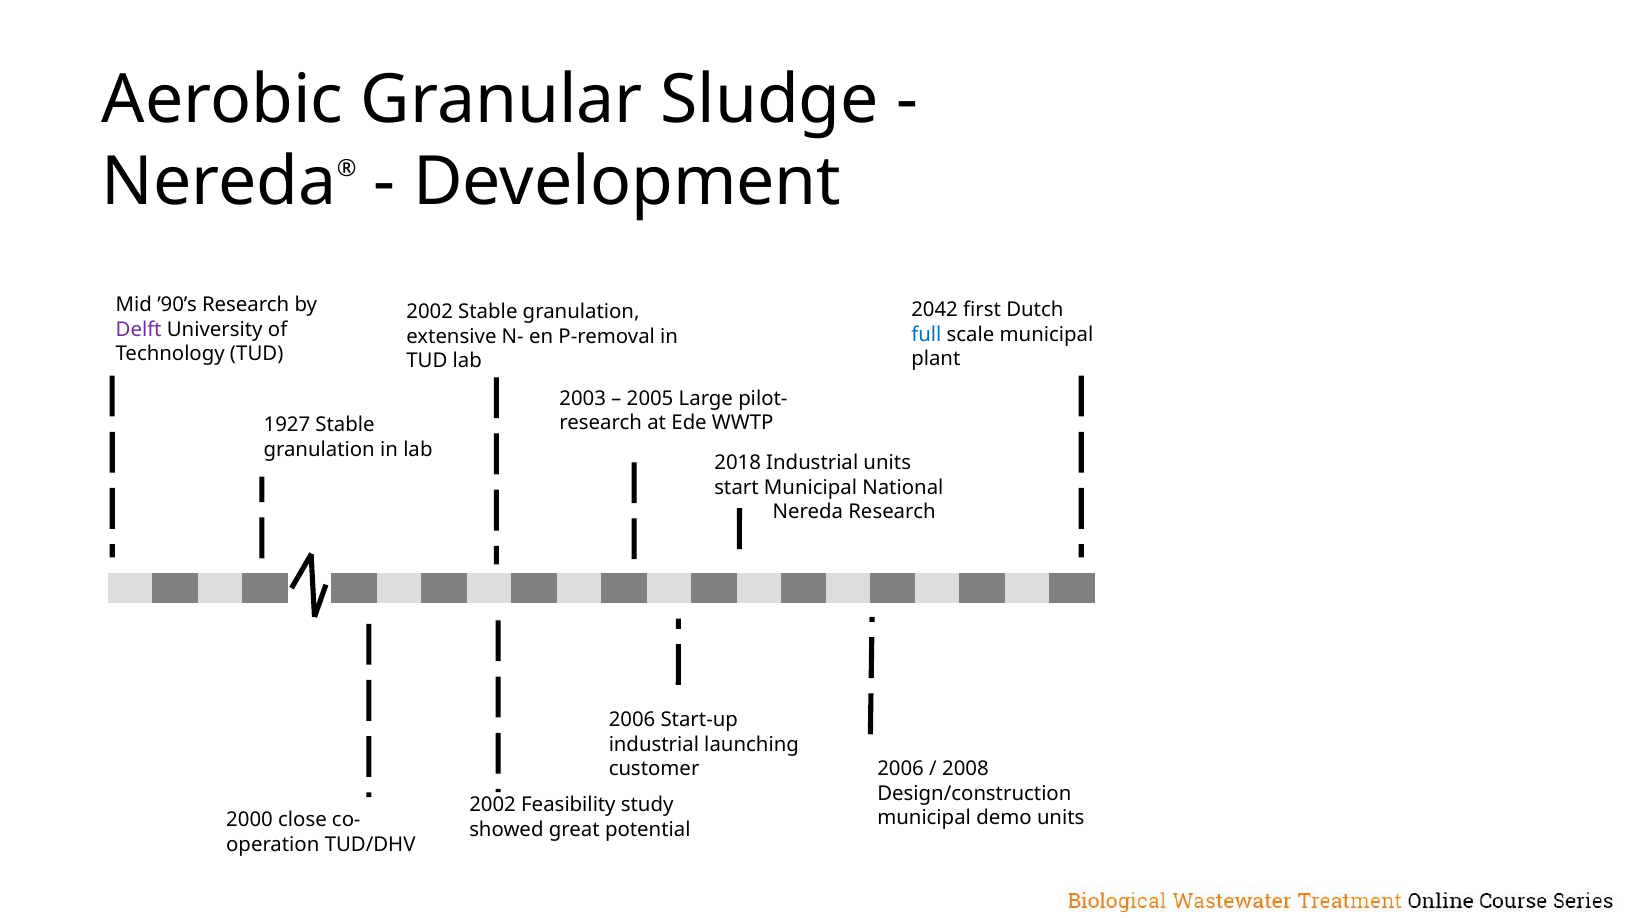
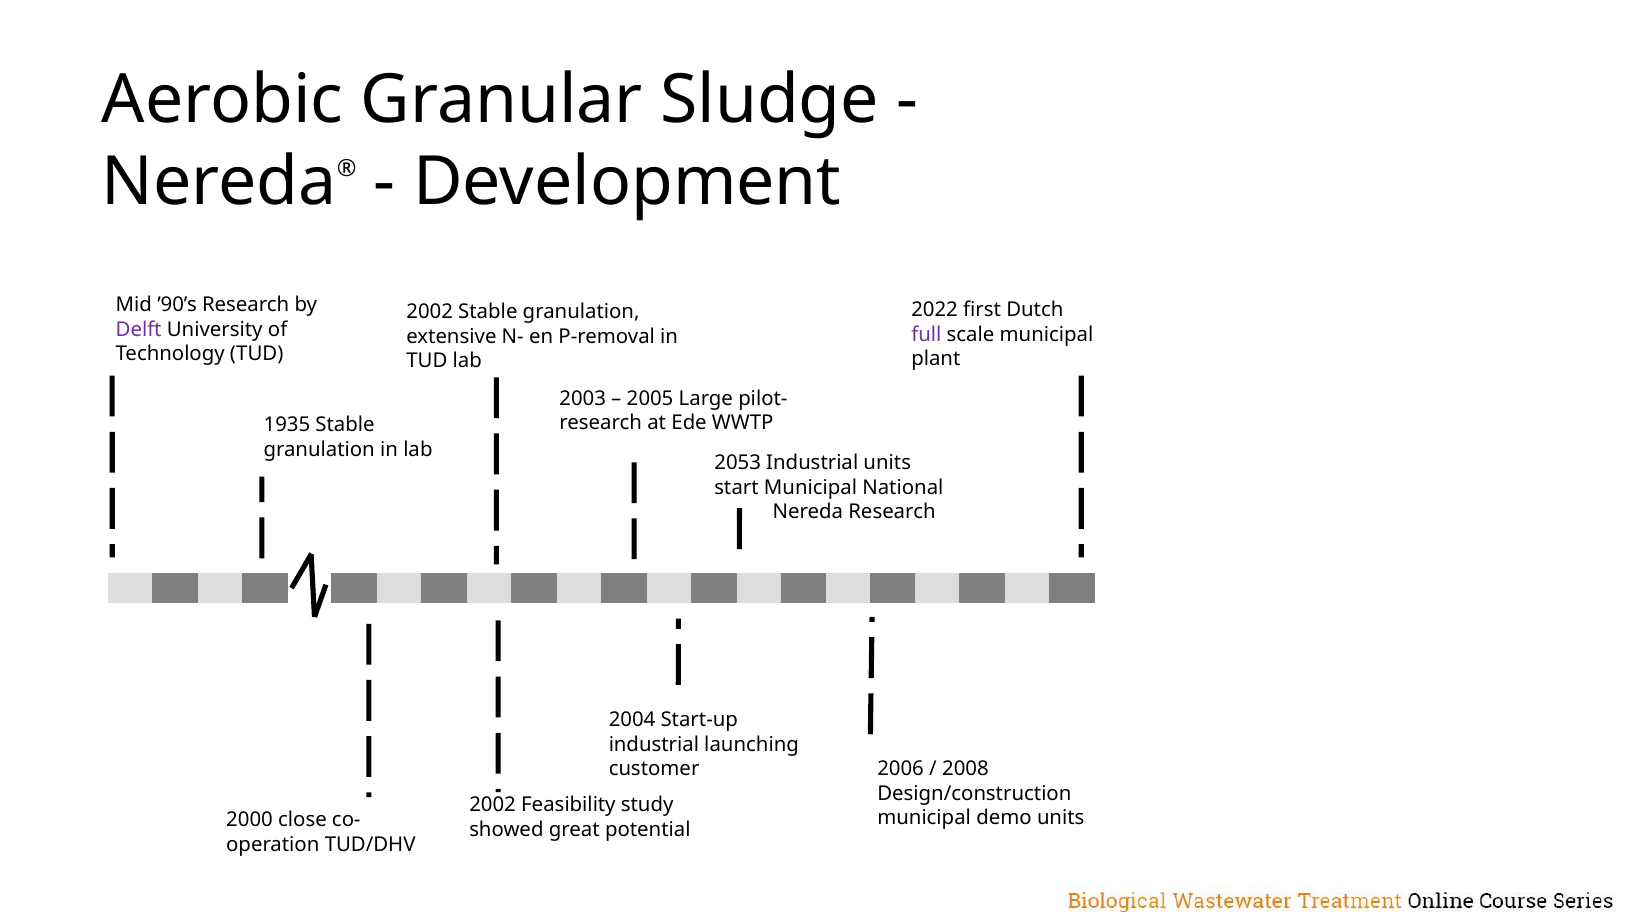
2042: 2042 -> 2022
full colour: blue -> purple
1927: 1927 -> 1935
2018: 2018 -> 2053
2006 at (632, 720): 2006 -> 2004
